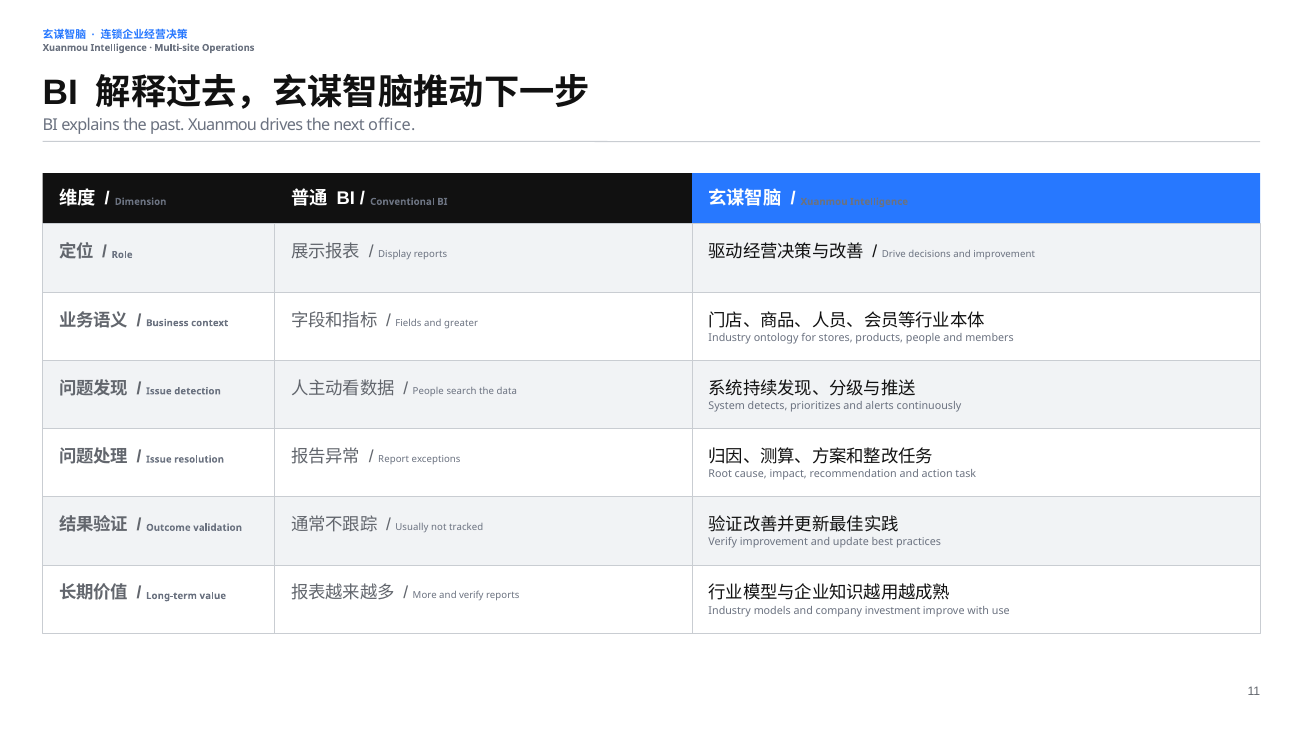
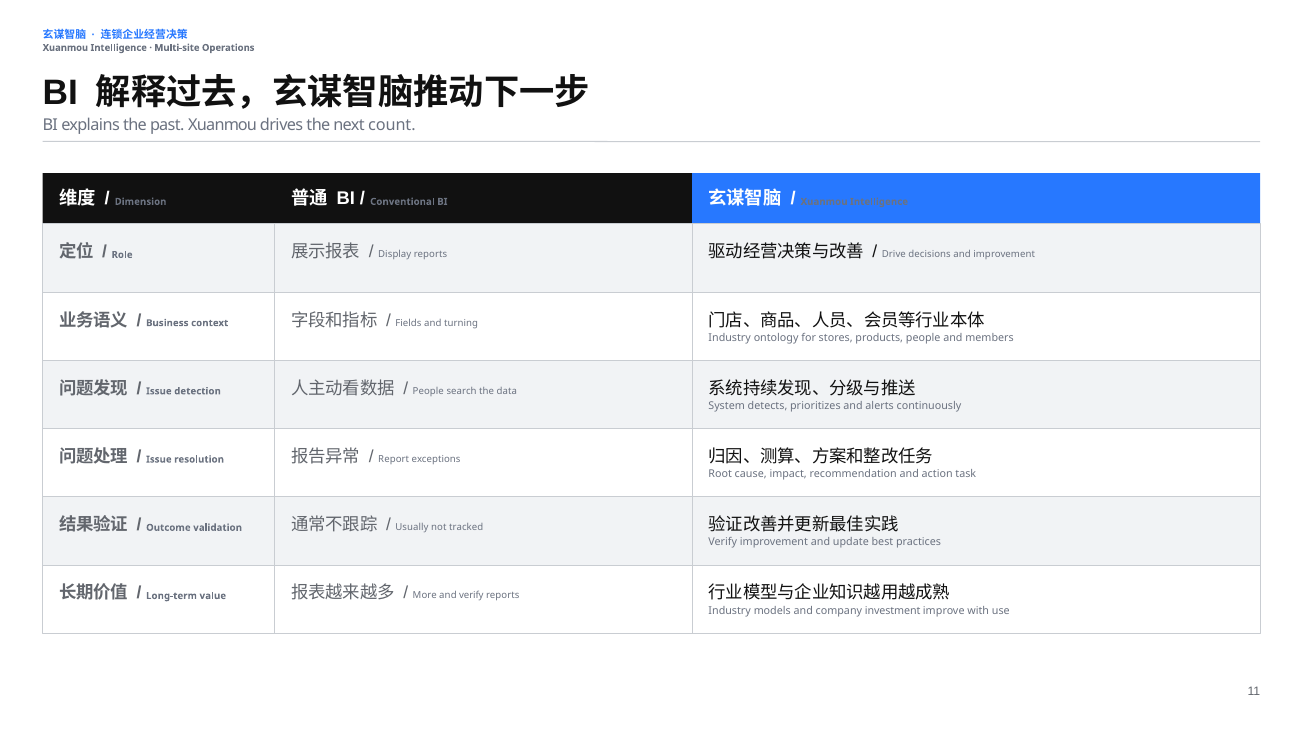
office: office -> count
greater: greater -> turning
